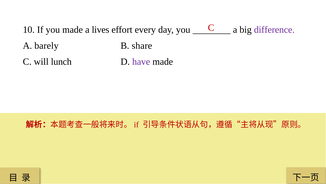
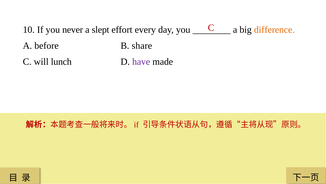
you made: made -> never
lives: lives -> slept
difference colour: purple -> orange
barely: barely -> before
